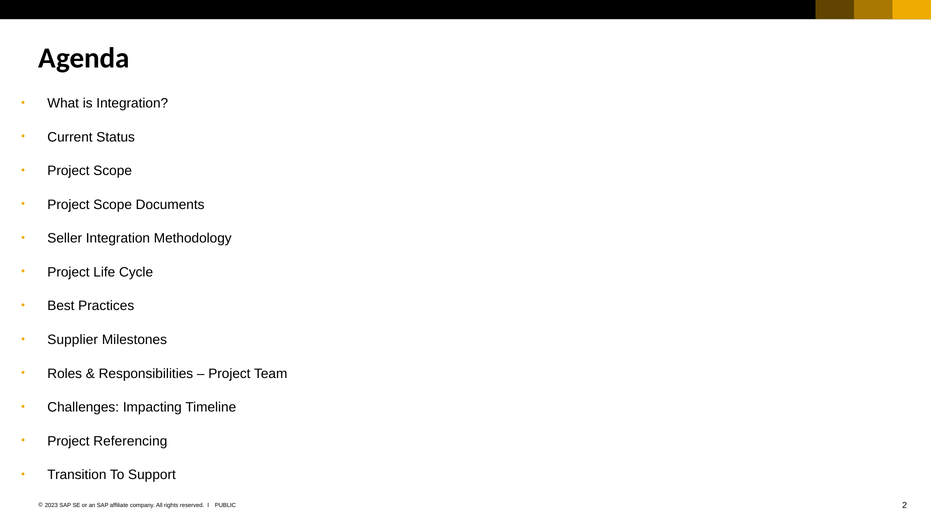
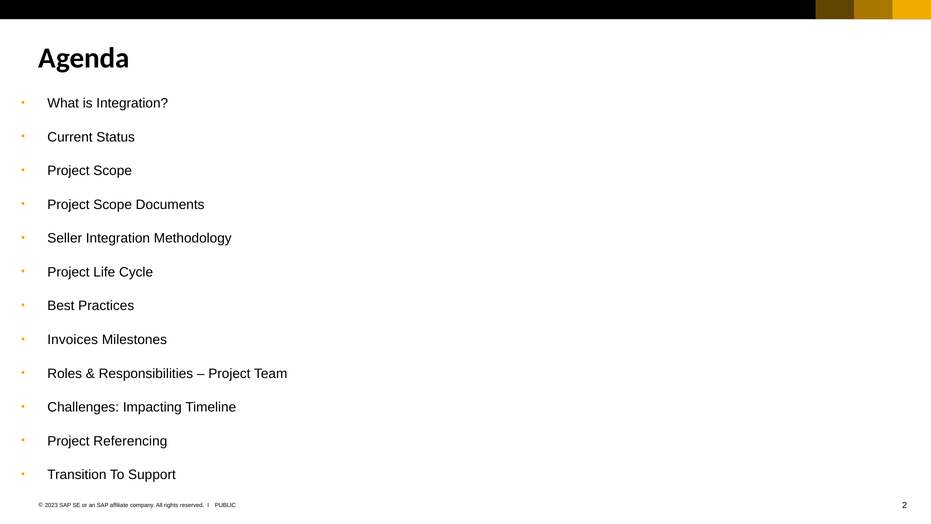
Supplier: Supplier -> Invoices
